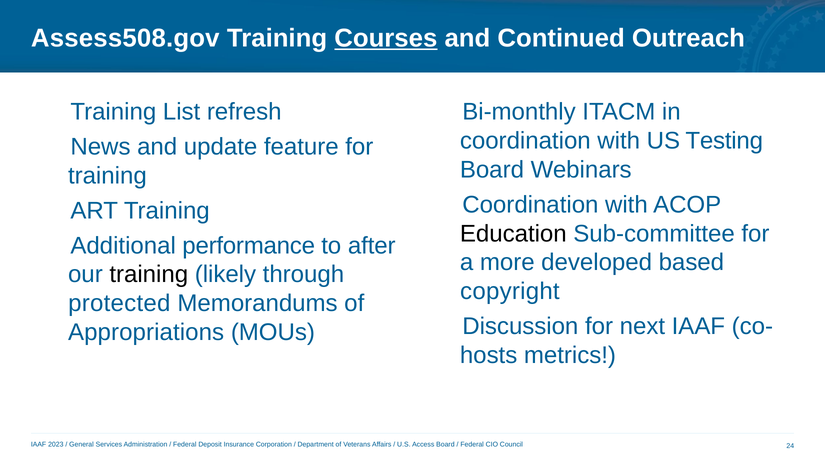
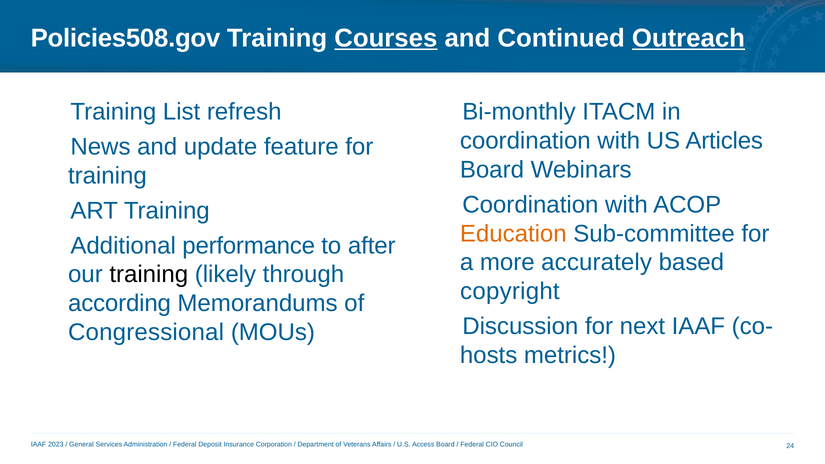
Assess508.gov: Assess508.gov -> Policies508.gov
Outreach underline: none -> present
Testing: Testing -> Articles
Education colour: black -> orange
developed: developed -> accurately
protected: protected -> according
Appropriations: Appropriations -> Congressional
